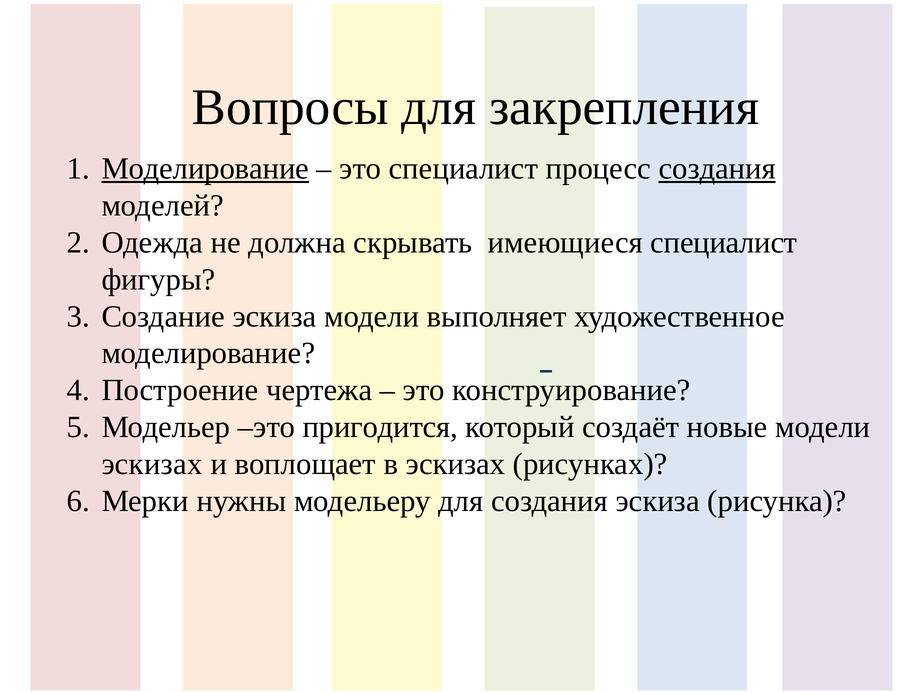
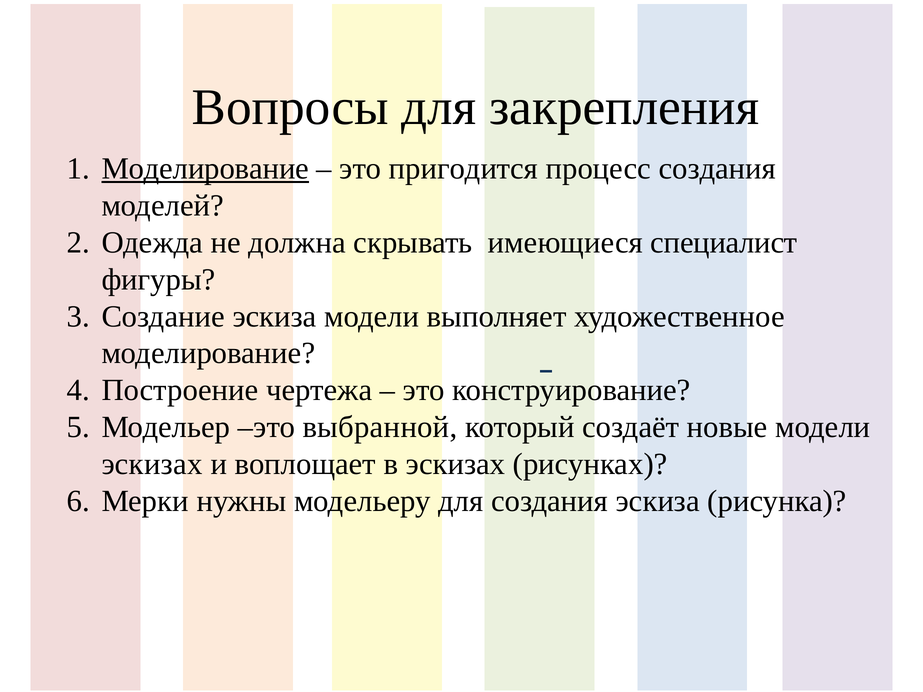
это специалист: специалист -> пригодится
создания at (717, 169) underline: present -> none
пригодится: пригодится -> выбранной
